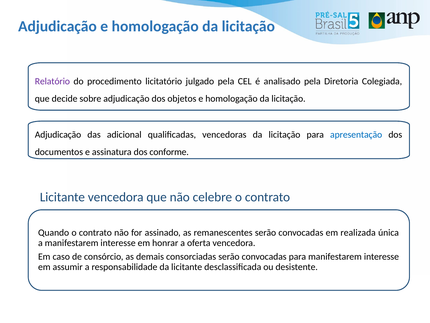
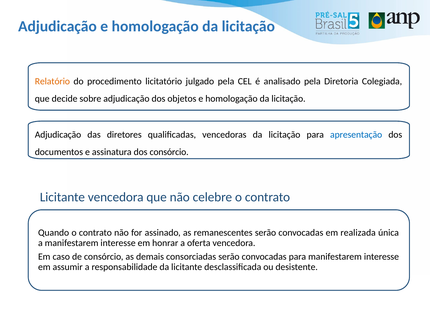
Relatório colour: purple -> orange
adicional: adicional -> diretores
dos conforme: conforme -> consórcio
